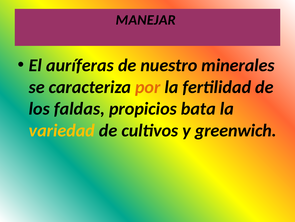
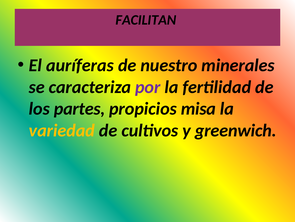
MANEJAR: MANEJAR -> FACILITAN
por colour: orange -> purple
faldas: faldas -> partes
bata: bata -> misa
